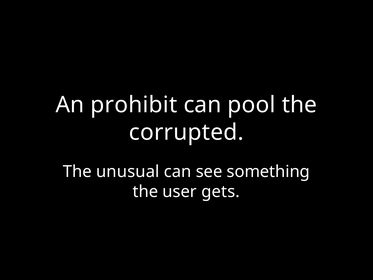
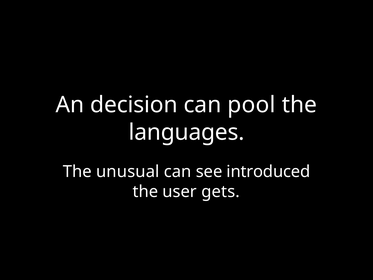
prohibit: prohibit -> decision
corrupted: corrupted -> languages
something: something -> introduced
